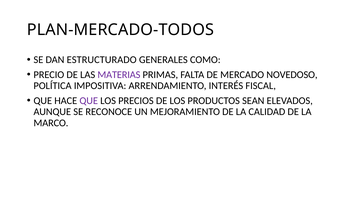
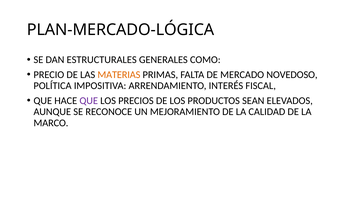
PLAN-MERCADO-TODOS: PLAN-MERCADO-TODOS -> PLAN-MERCADO-LÓGICA
ESTRUCTURADO: ESTRUCTURADO -> ESTRUCTURALES
MATERIAS colour: purple -> orange
